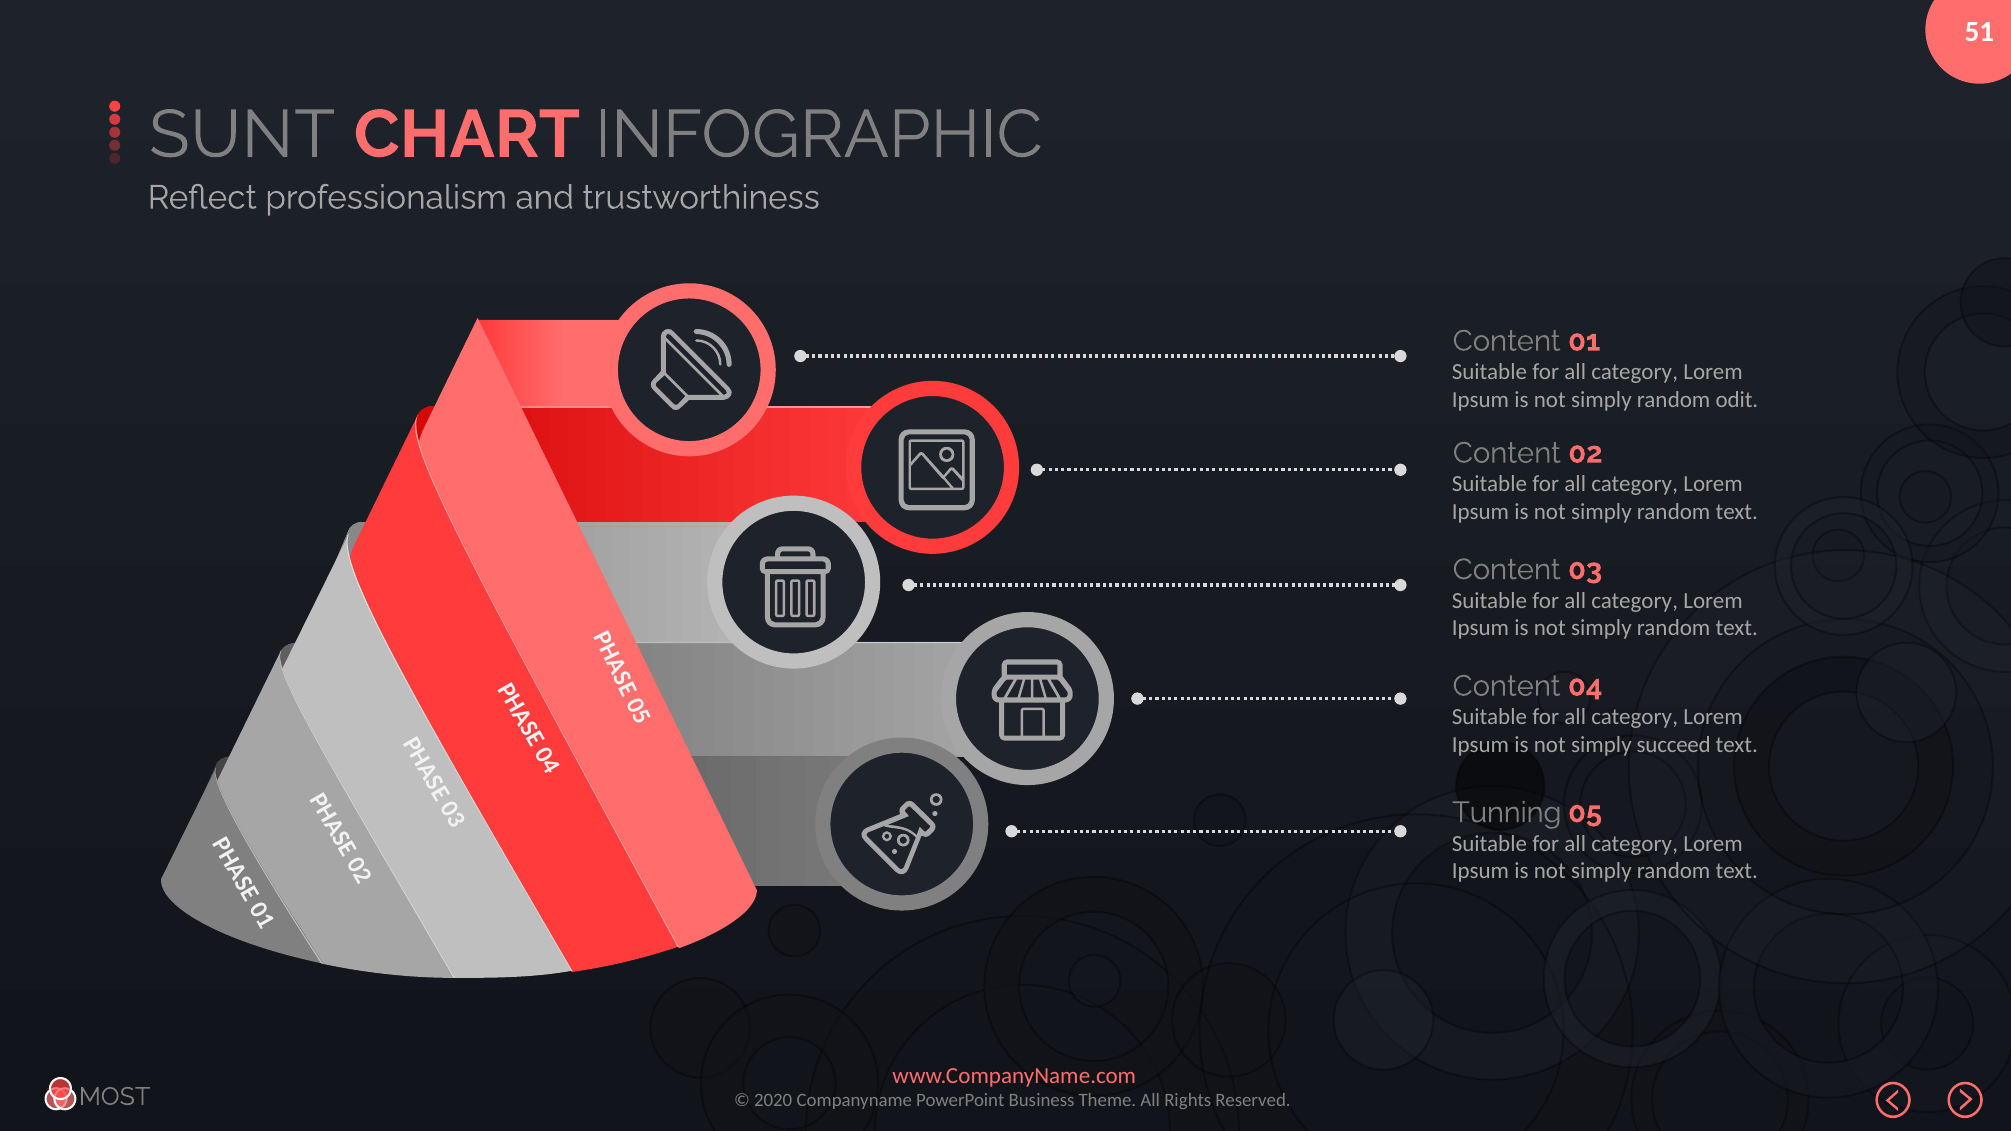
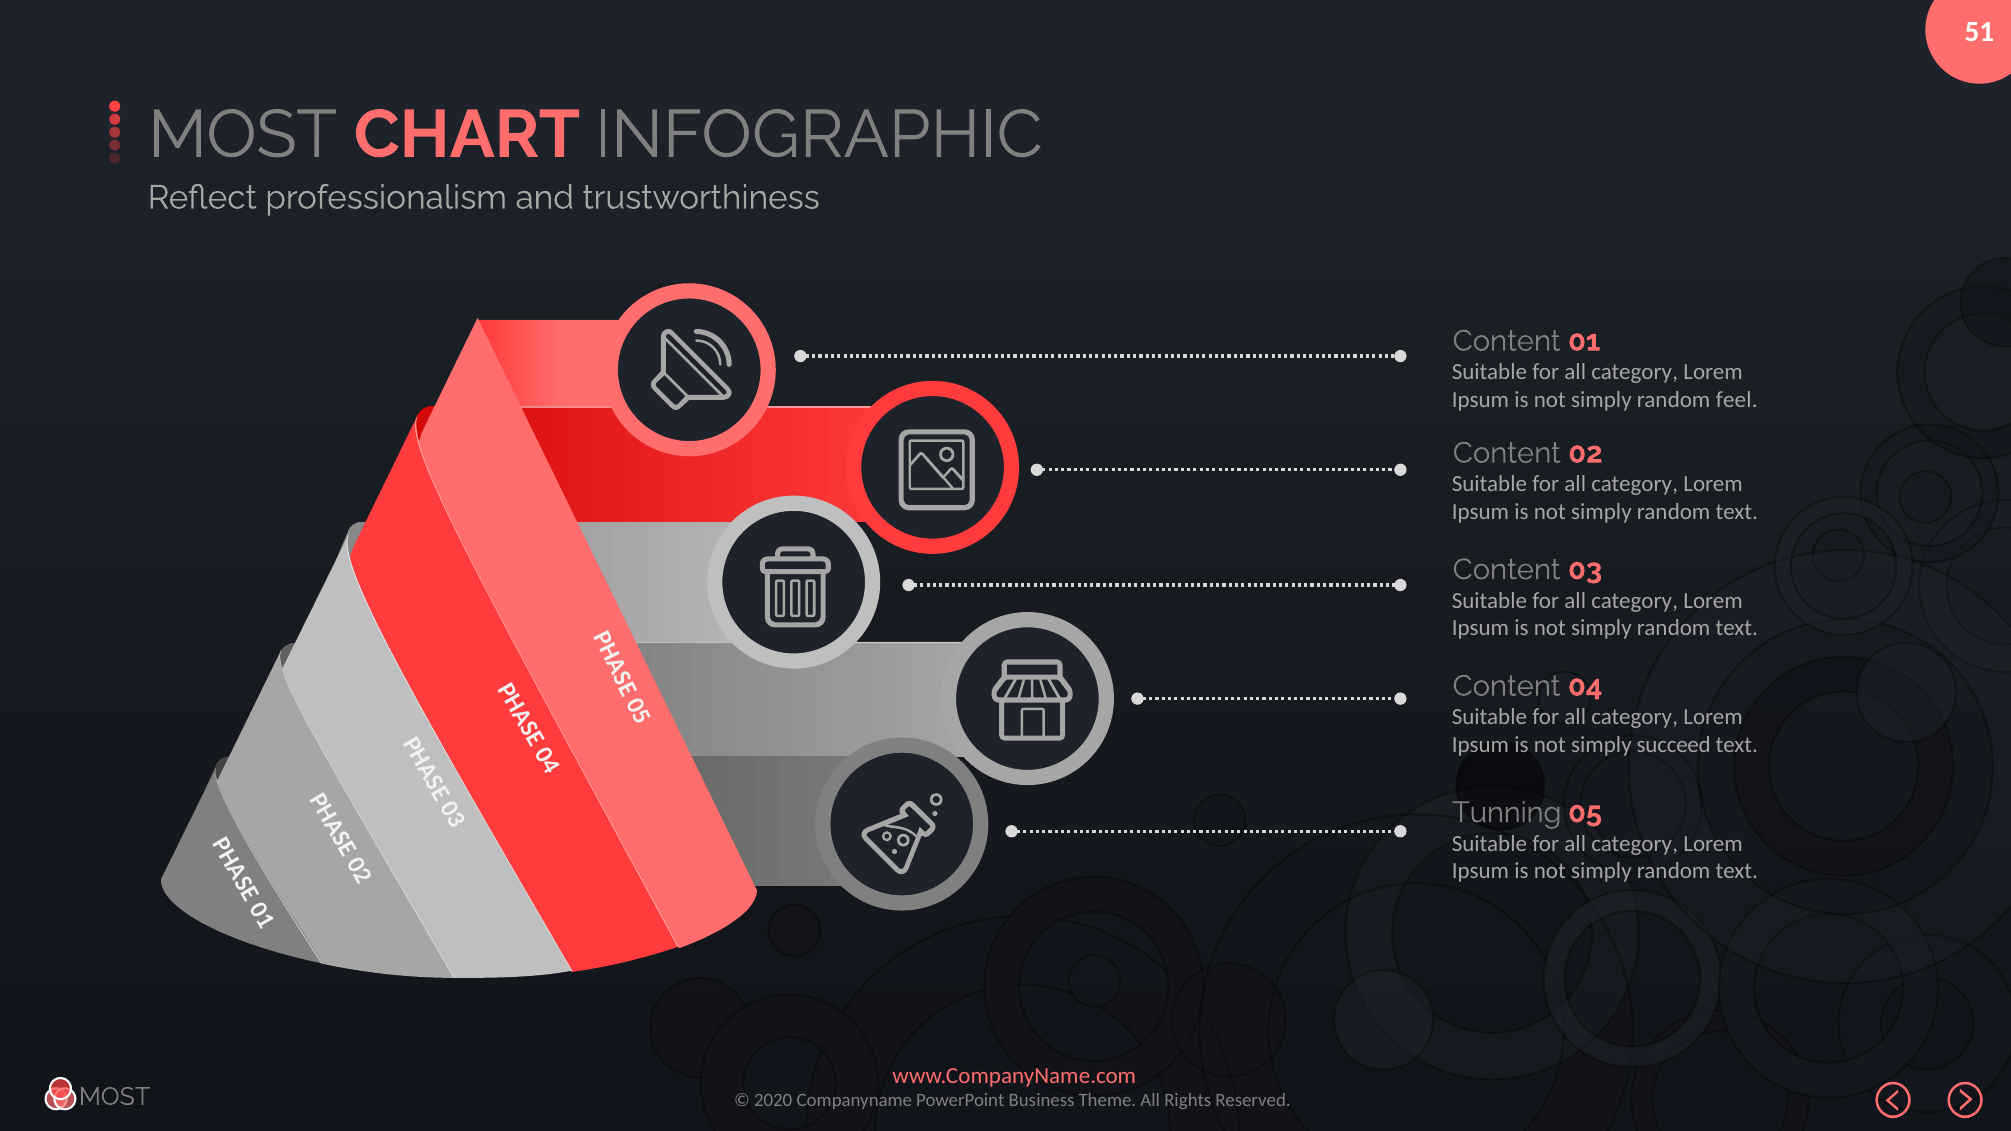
SUNT at (242, 135): SUNT -> MOST
odit: odit -> feel
